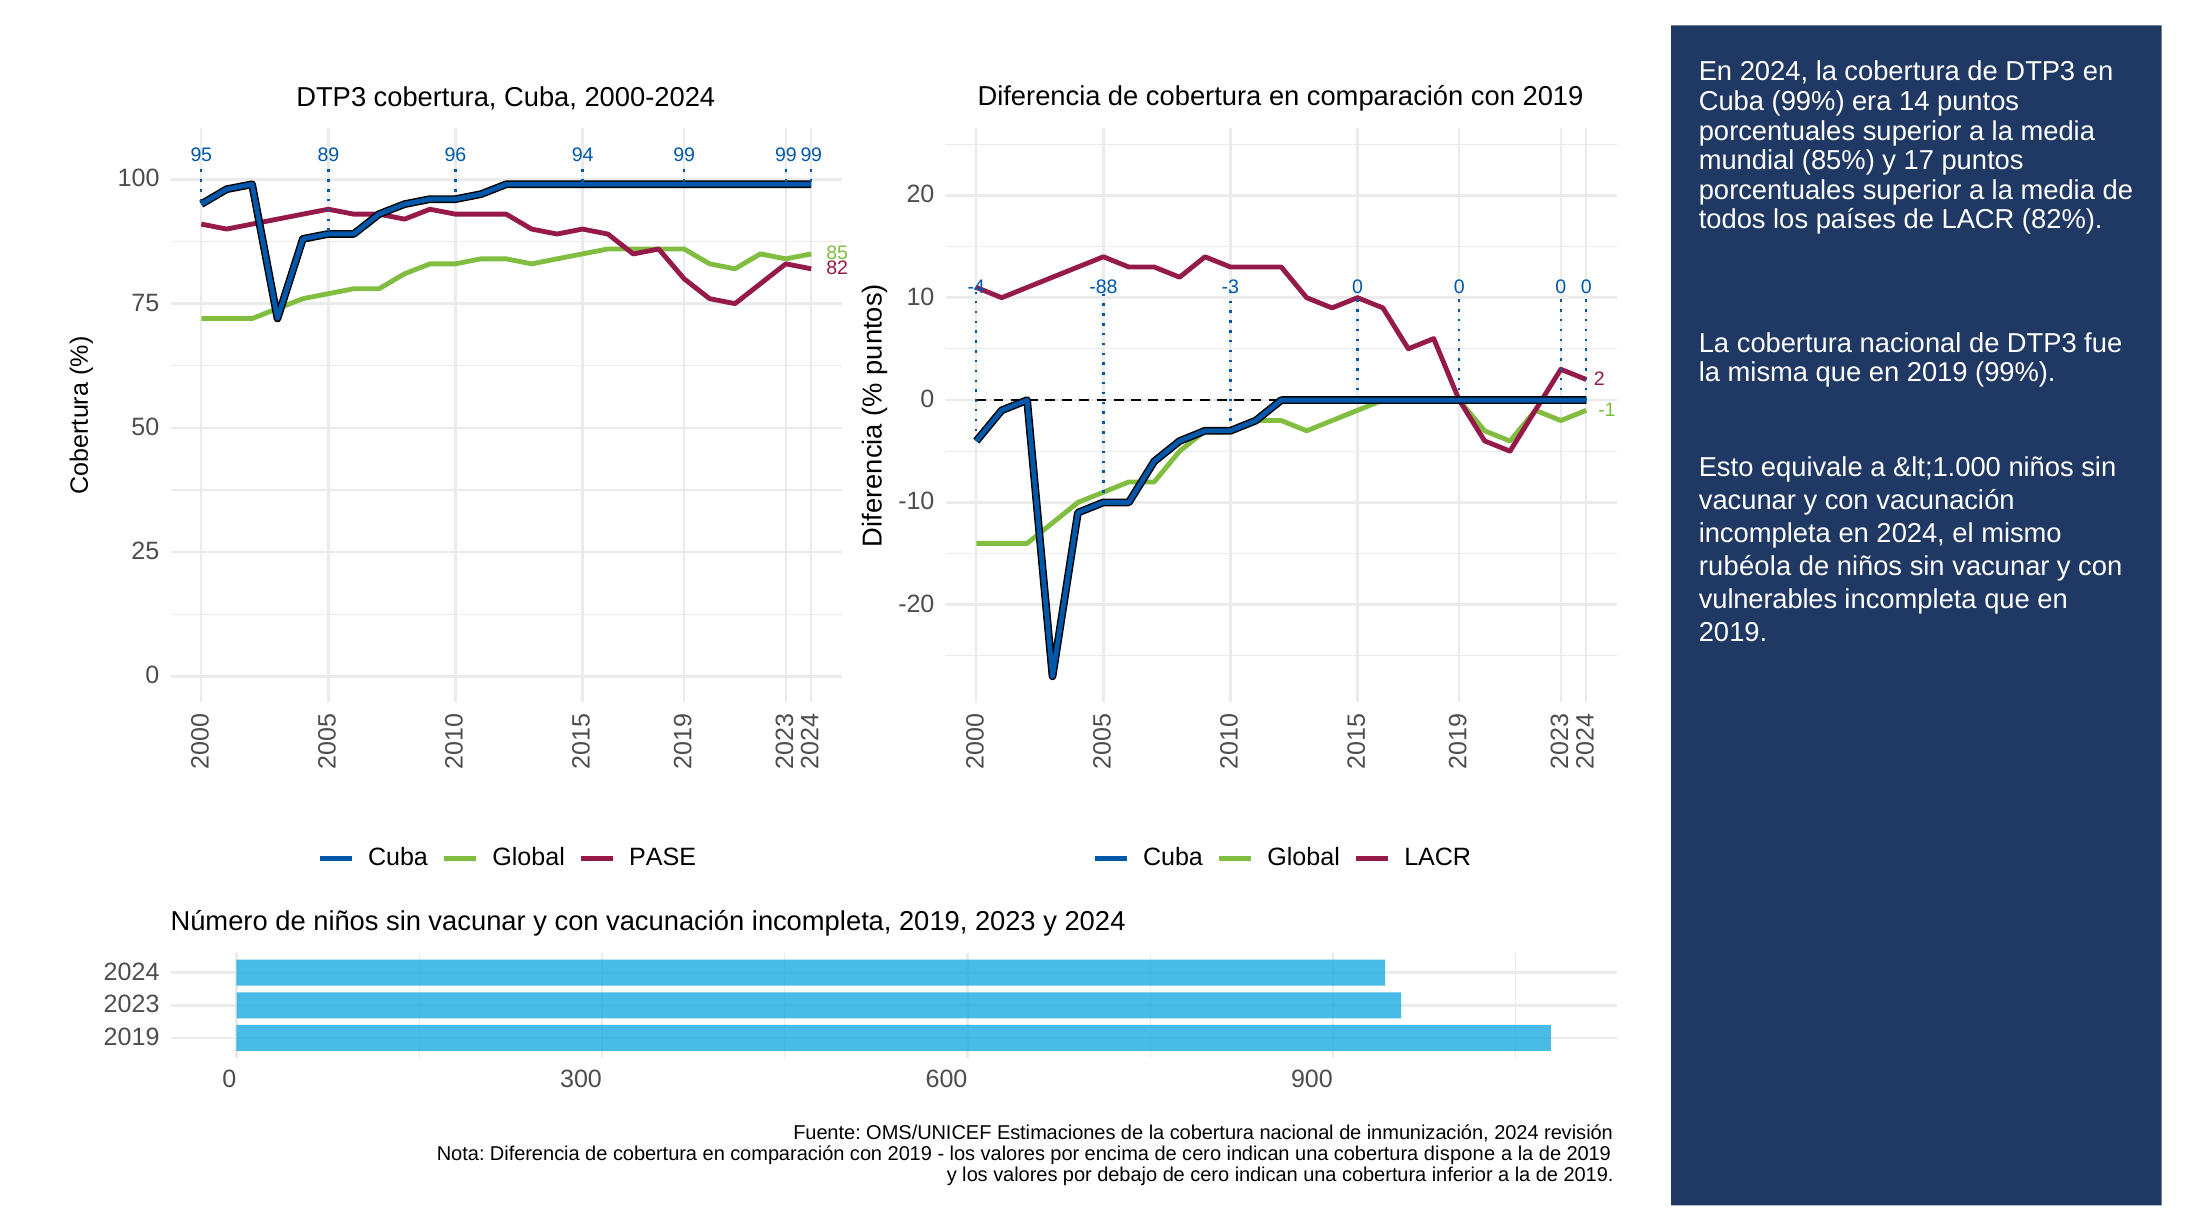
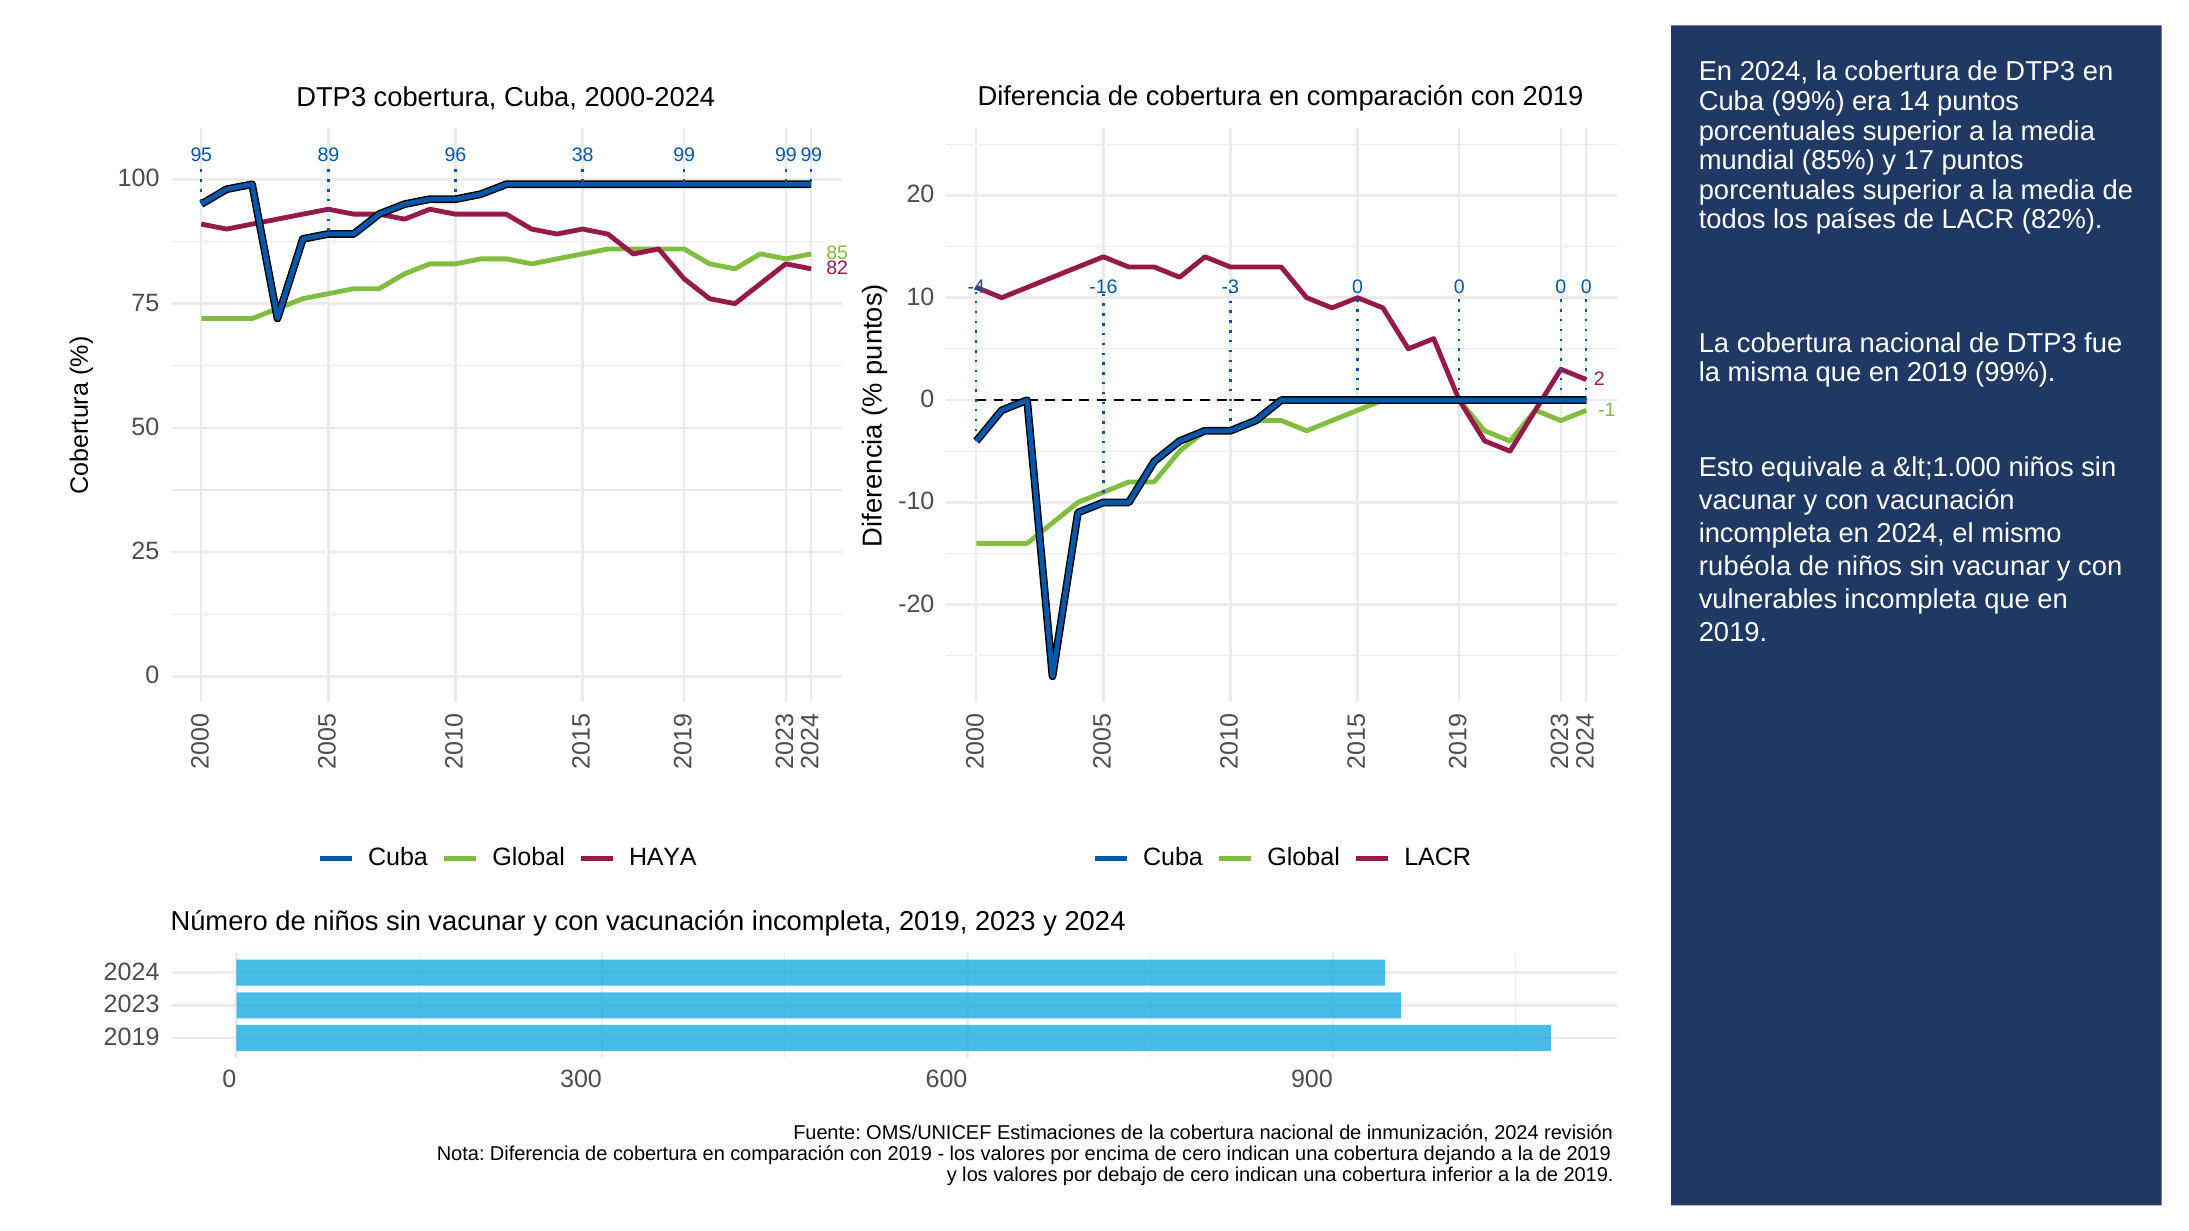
94: 94 -> 38
-88: -88 -> -16
PASE: PASE -> HAYA
dispone: dispone -> dejando
